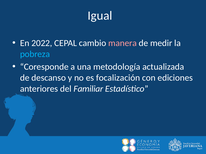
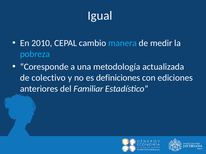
2022: 2022 -> 2010
manera colour: pink -> light blue
descanso: descanso -> colectivo
focalización: focalización -> definiciones
